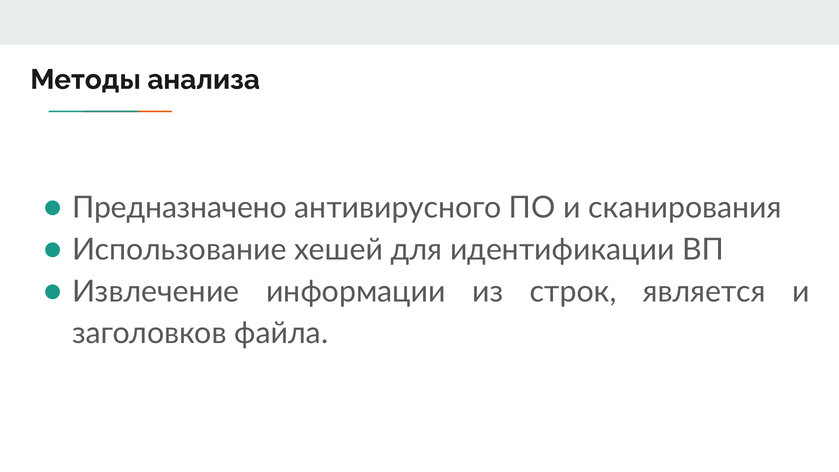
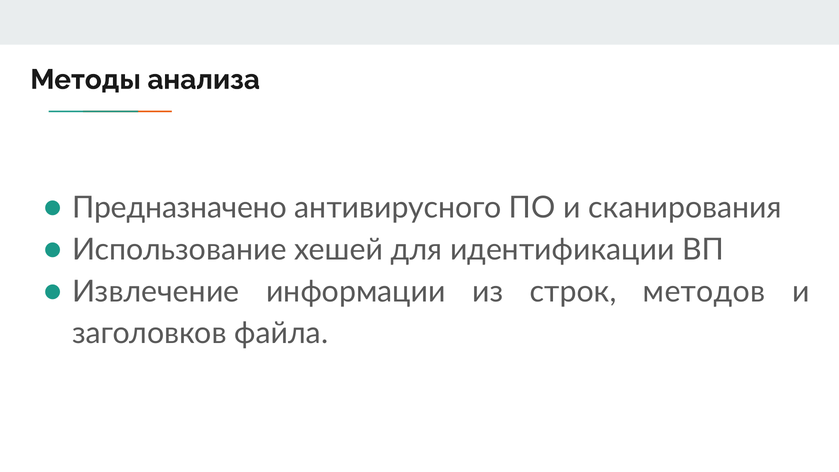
является: является -> методов
